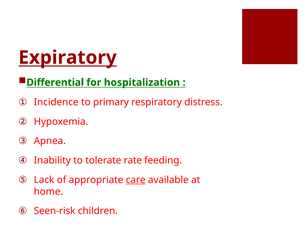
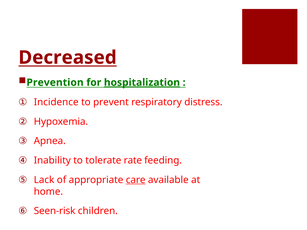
Expiratory: Expiratory -> Decreased
Differential: Differential -> Prevention
hospitalization underline: none -> present
primary: primary -> prevent
